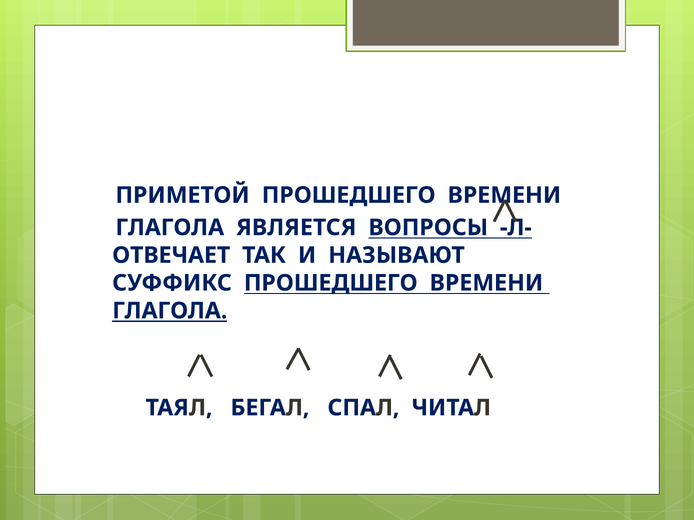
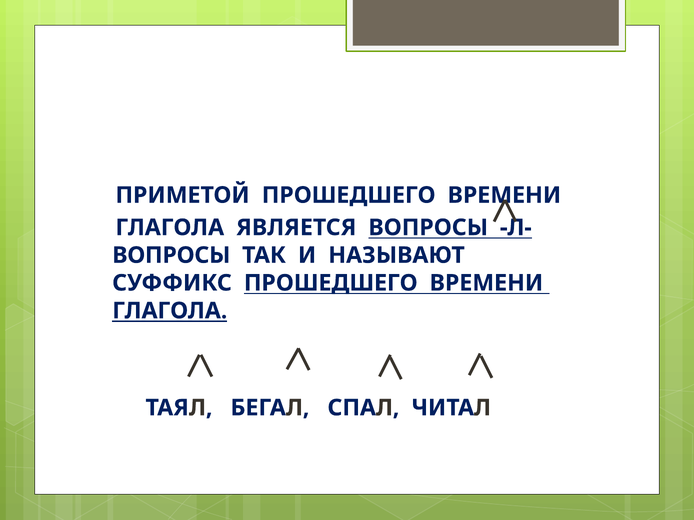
ОТВЕЧАЕТ at (171, 255): ОТВЕЧАЕТ -> ВОПРОСЫ
